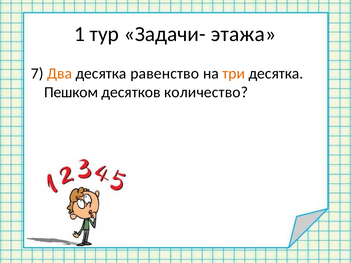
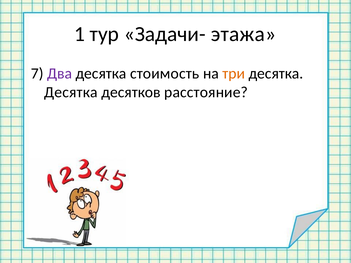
Два colour: orange -> purple
равенство: равенство -> стоимость
Пешком at (71, 92): Пешком -> Десятка
количество: количество -> расстояние
